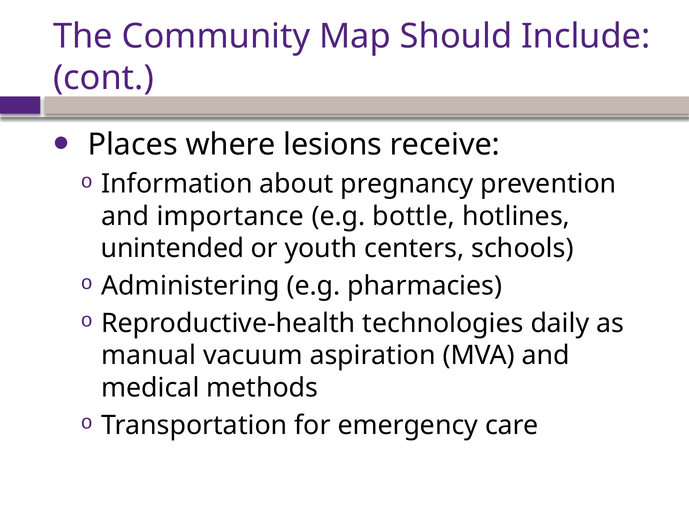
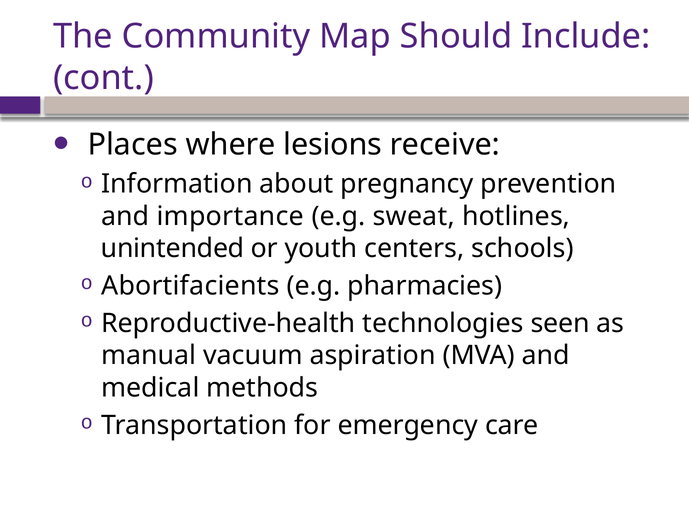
bottle: bottle -> sweat
Administering: Administering -> Abortifacients
daily: daily -> seen
